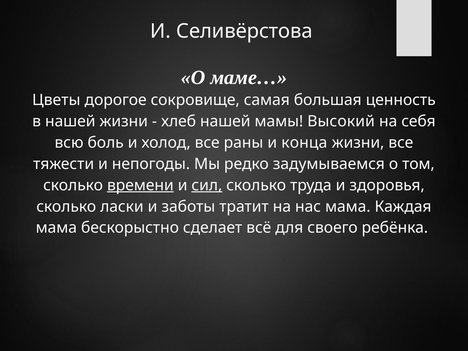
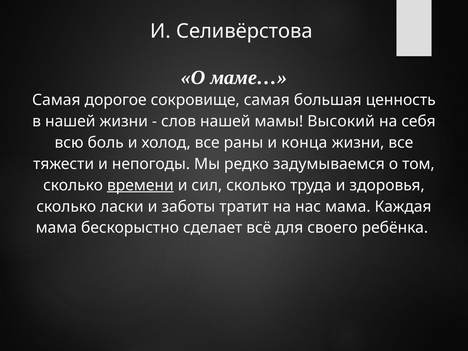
Цветы at (56, 100): Цветы -> Самая
хлеб: хлеб -> слов
сил underline: present -> none
